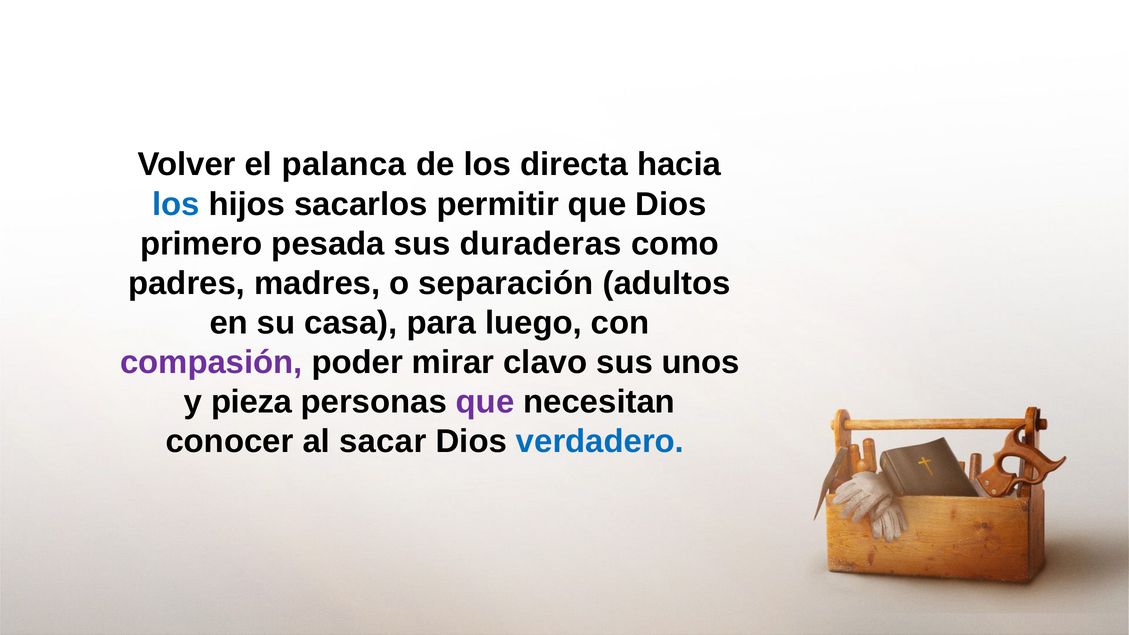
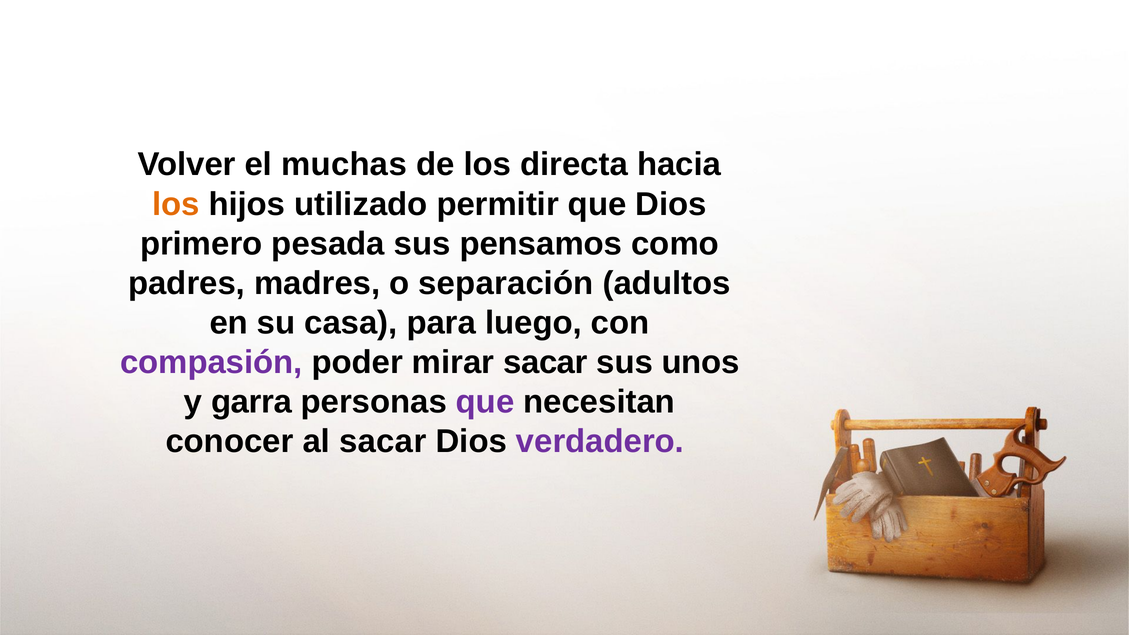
palanca: palanca -> muchas
los at (176, 204) colour: blue -> orange
sacarlos: sacarlos -> utilizado
duraderas: duraderas -> pensamos
mirar clavo: clavo -> sacar
pieza: pieza -> garra
verdadero colour: blue -> purple
